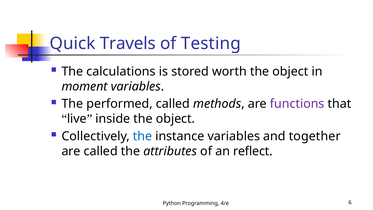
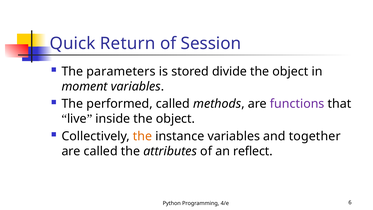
Travels: Travels -> Return
Testing: Testing -> Session
calculations: calculations -> parameters
worth: worth -> divide
the at (143, 136) colour: blue -> orange
